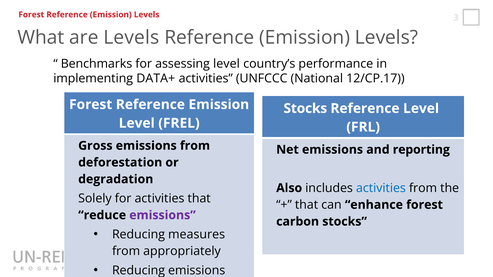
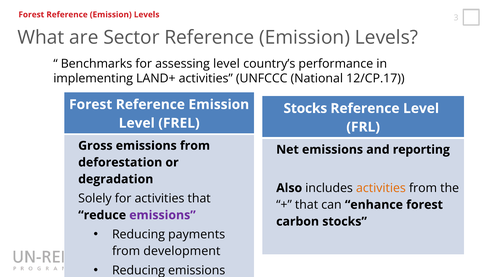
are Levels: Levels -> Sector
DATA+: DATA+ -> LAND+
activities at (381, 188) colour: blue -> orange
measures: measures -> payments
appropriately: appropriately -> development
